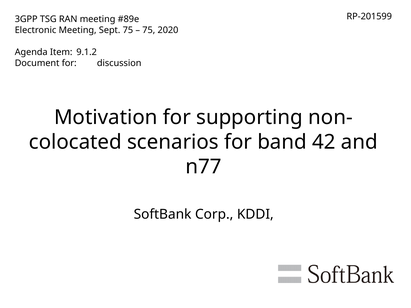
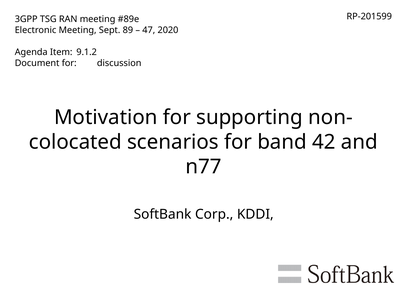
Sept 75: 75 -> 89
75 at (149, 30): 75 -> 47
